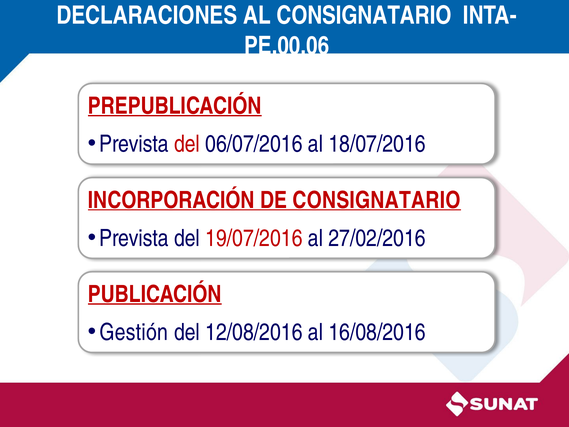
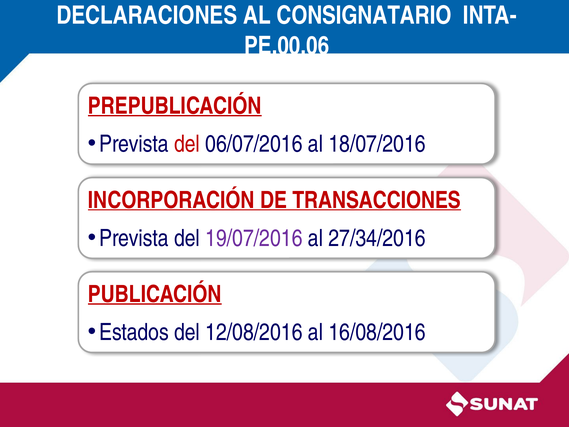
DE CONSIGNATARIO: CONSIGNATARIO -> TRANSACCIONES
19/07/2016 colour: red -> purple
27/02/2016: 27/02/2016 -> 27/34/2016
Gestión: Gestión -> Estados
